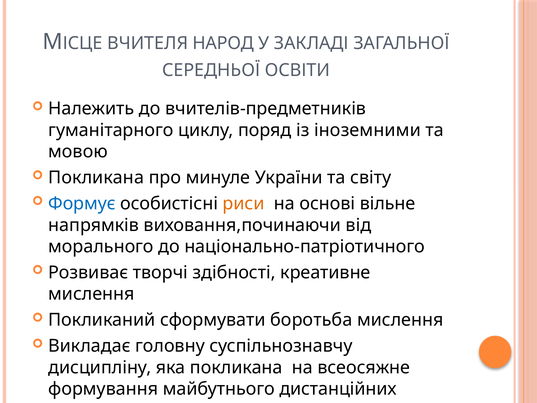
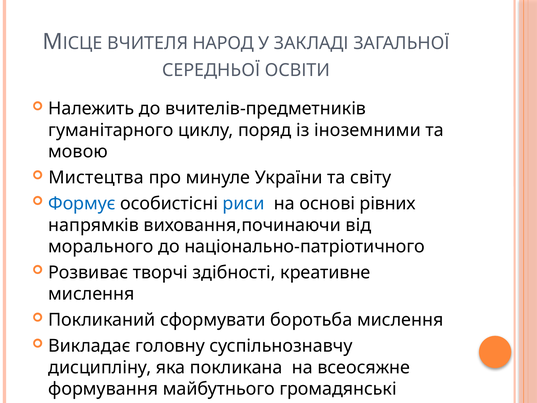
Покликана at (96, 178): Покликана -> Мистецтва
риси colour: orange -> blue
вільне: вільне -> рівних
дистанційних: дистанційних -> громадянські
